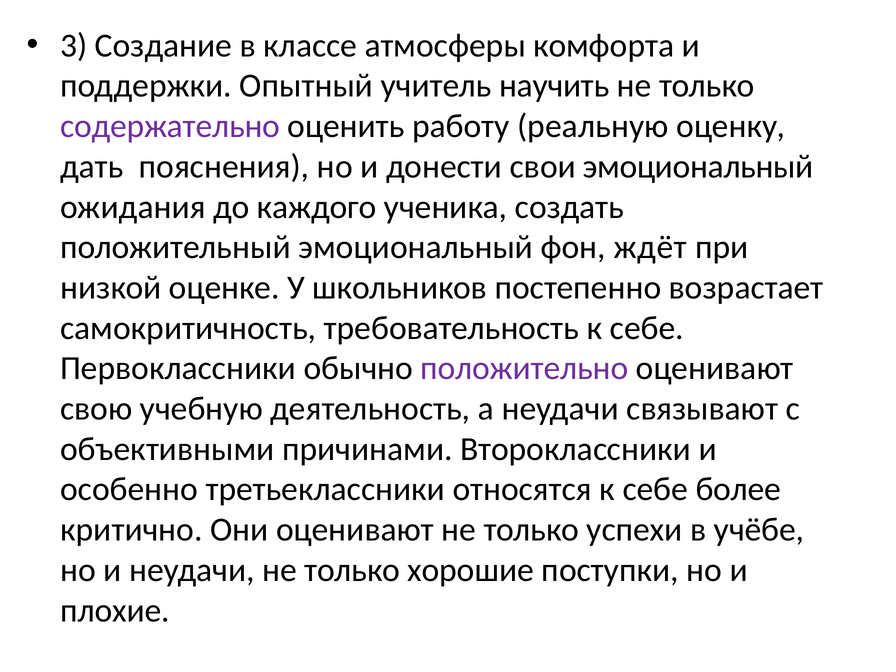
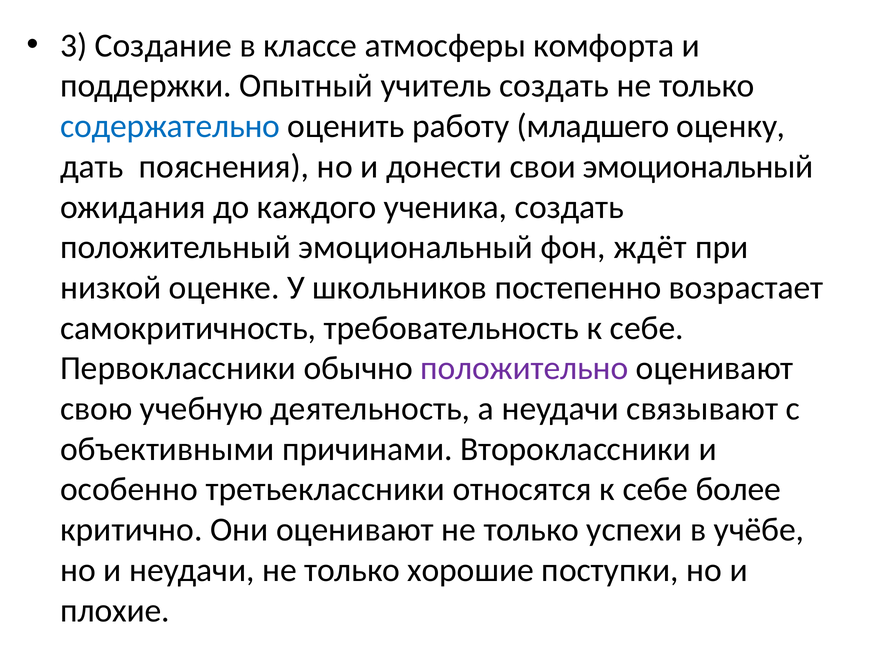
учитель научить: научить -> создать
содержательно colour: purple -> blue
реальную: реальную -> младшего
